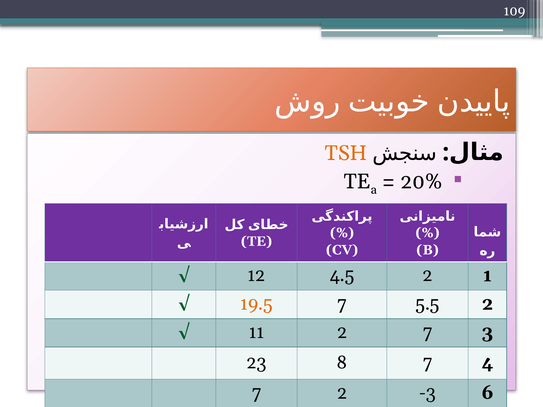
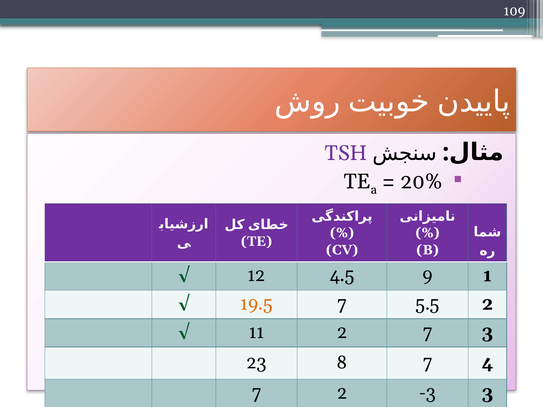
TSH colour: orange -> purple
4.5 2: 2 -> 9
-3 6: 6 -> 3
